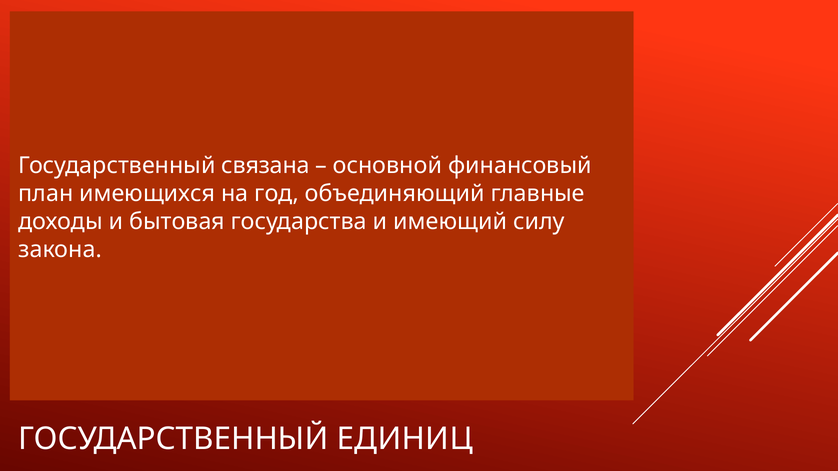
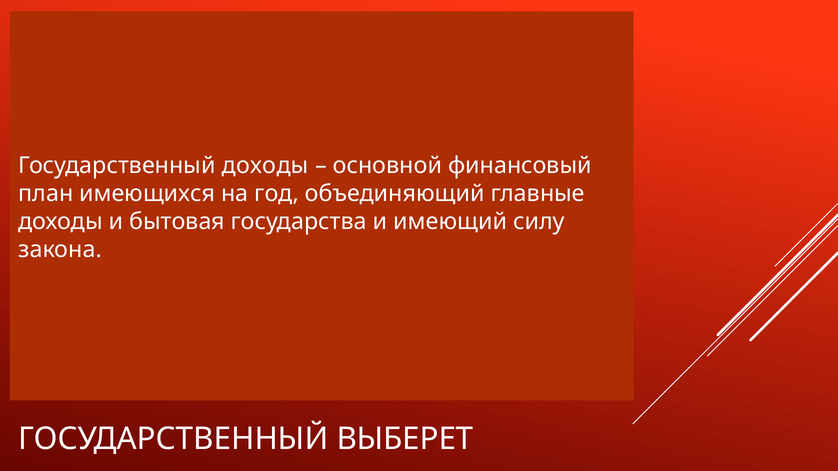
Государственный связана: связана -> доходы
ЕДИНИЦ: ЕДИНИЦ -> ВЫБЕРЕТ
